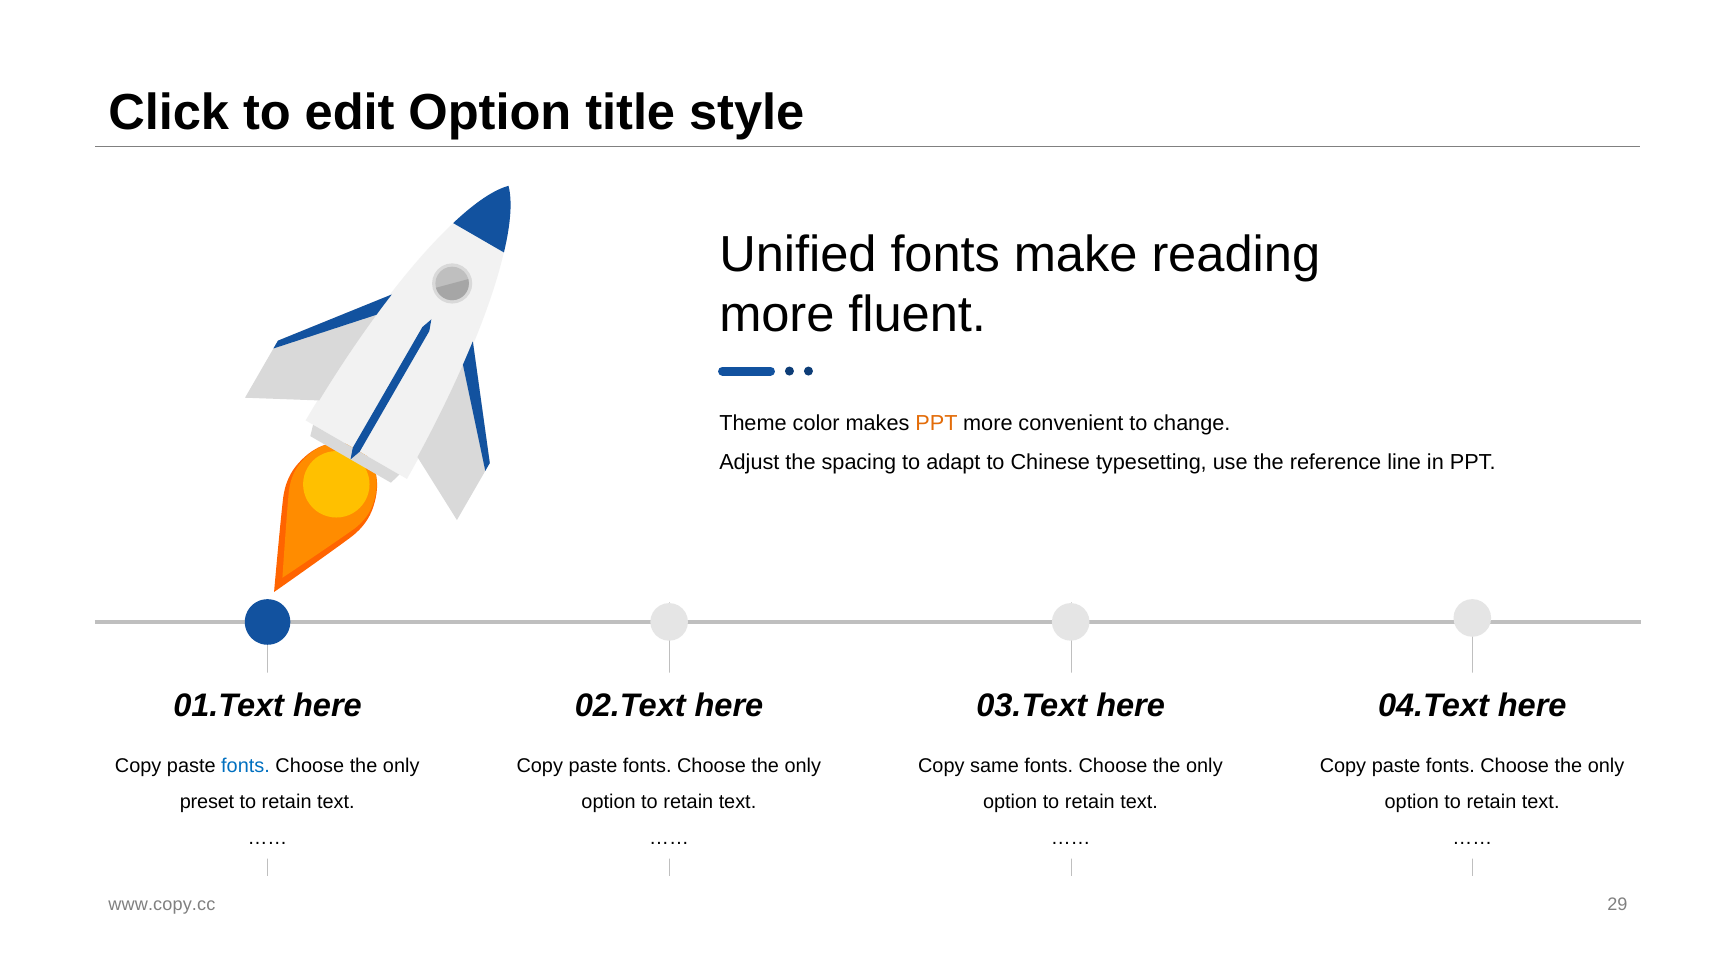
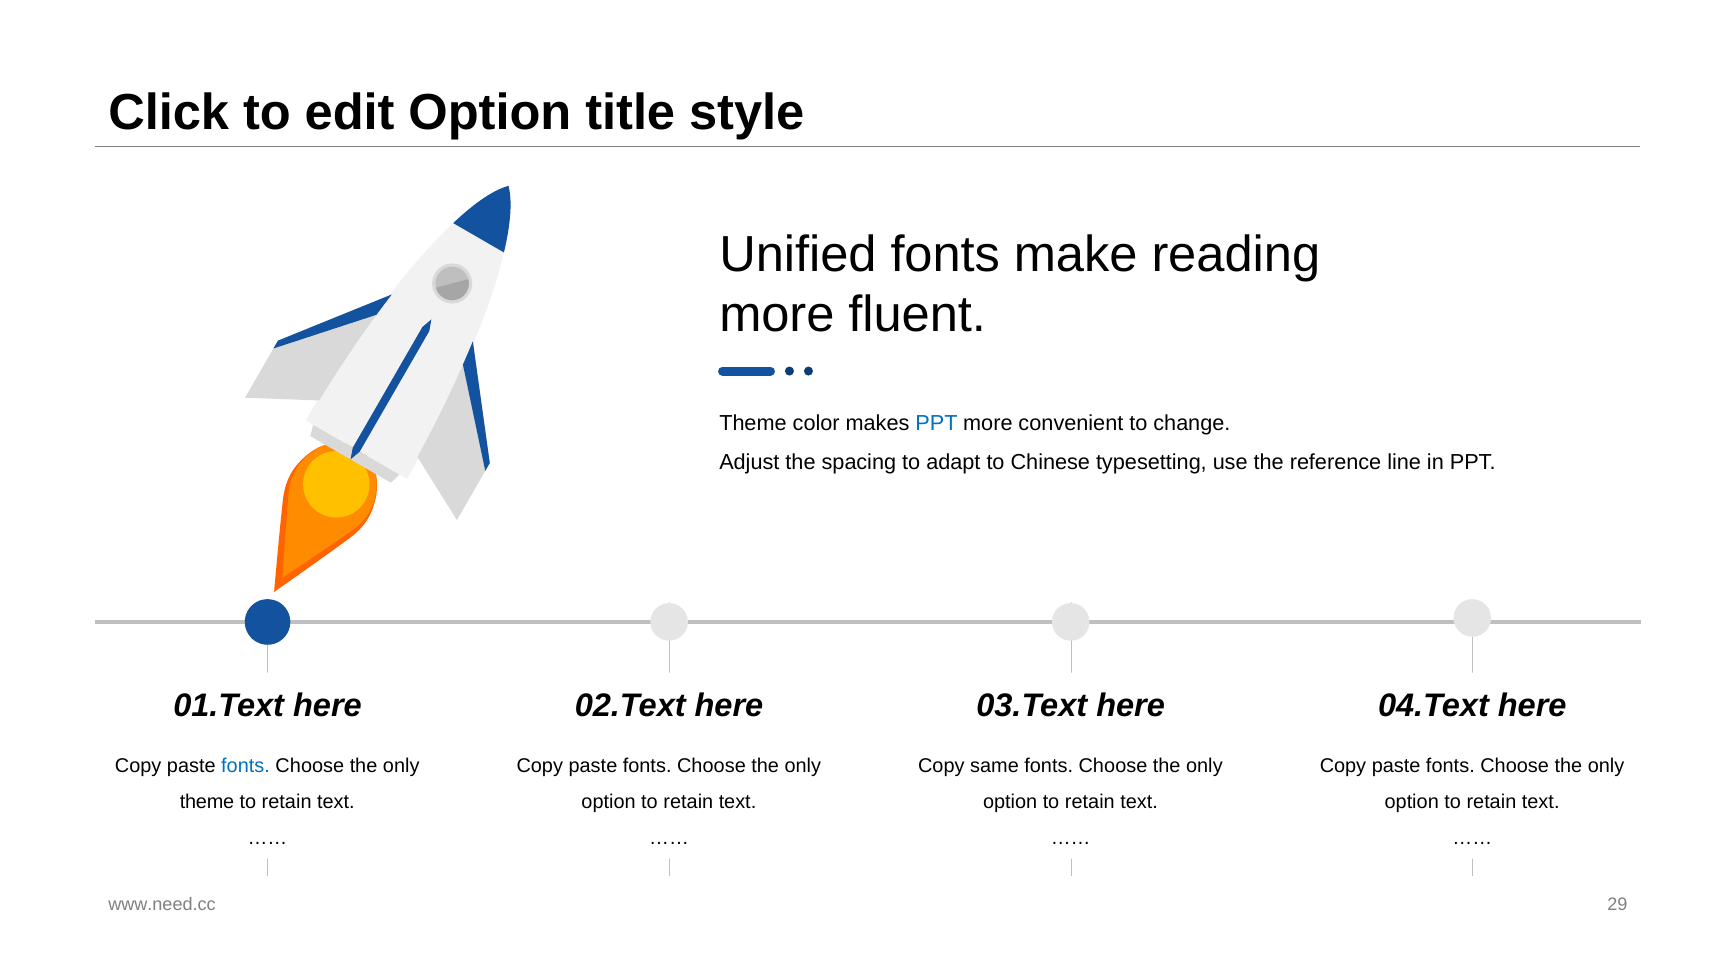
PPT at (936, 423) colour: orange -> blue
preset at (207, 801): preset -> theme
www.copy.cc: www.copy.cc -> www.need.cc
